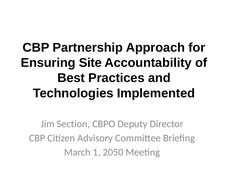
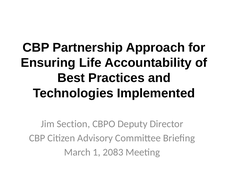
Site: Site -> Life
2050: 2050 -> 2083
